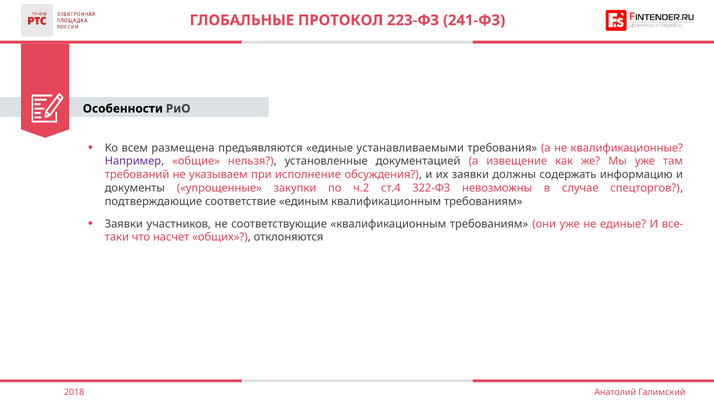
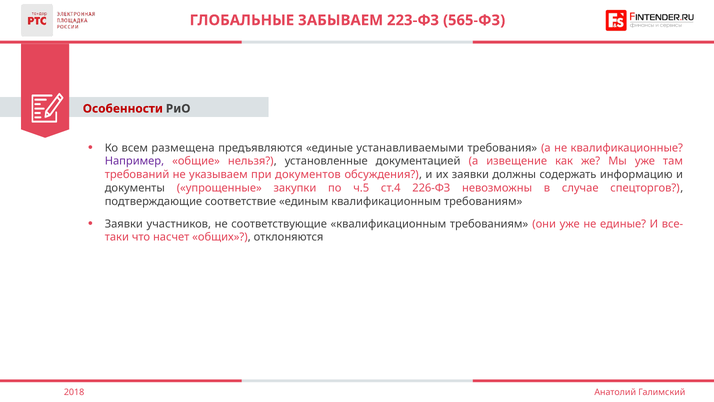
ПРОТОКОЛ: ПРОТОКОЛ -> ЗАБЫВАЕМ
241-ФЗ: 241-ФЗ -> 565-ФЗ
Особенности colour: black -> red
исполнение: исполнение -> документов
ч.2: ч.2 -> ч.5
322-ФЗ: 322-ФЗ -> 226-ФЗ
